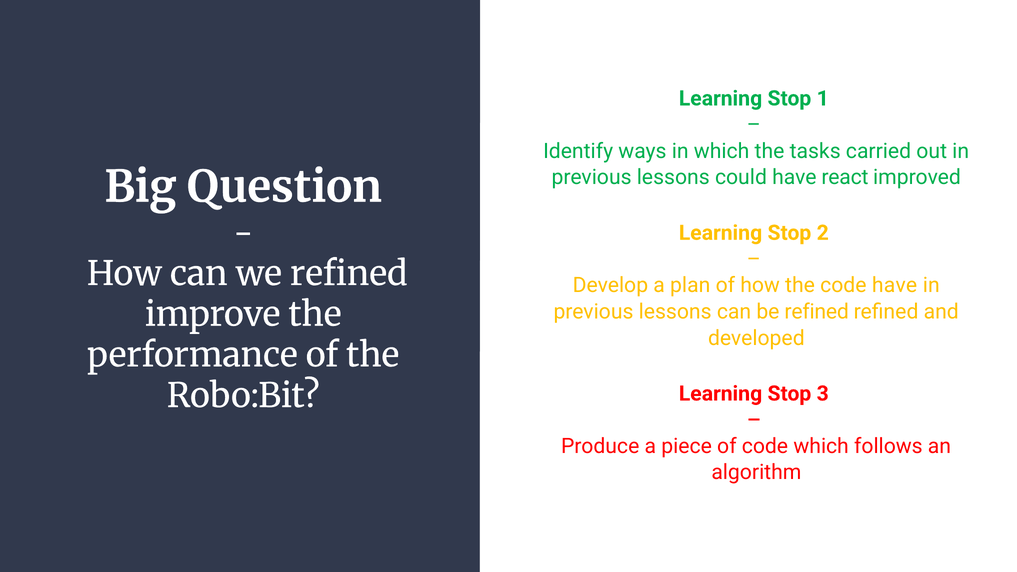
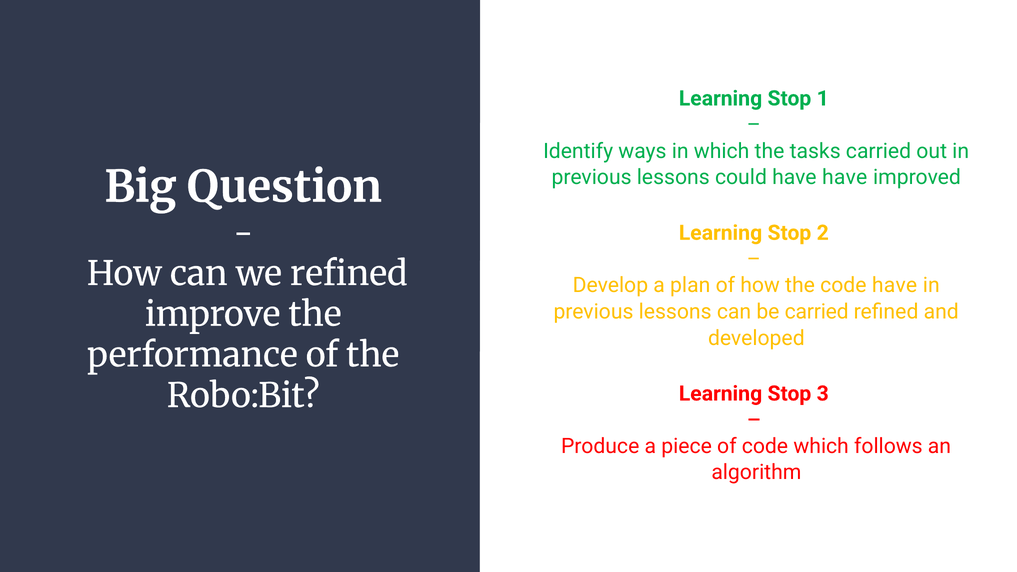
have react: react -> have
be refined: refined -> carried
